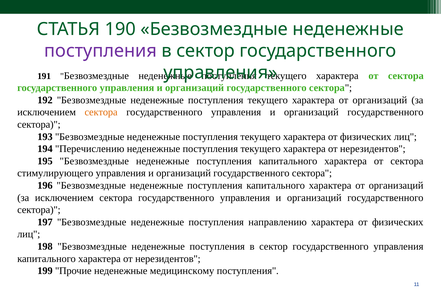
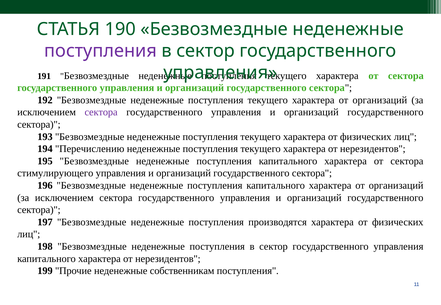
сектора at (101, 112) colour: orange -> purple
направлению: направлению -> производятся
медицинскому: медицинскому -> собственникам
